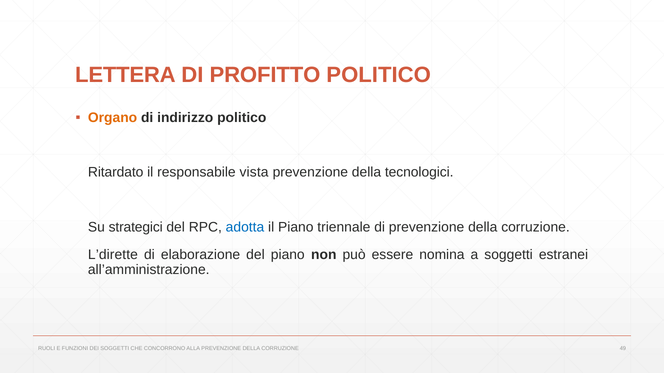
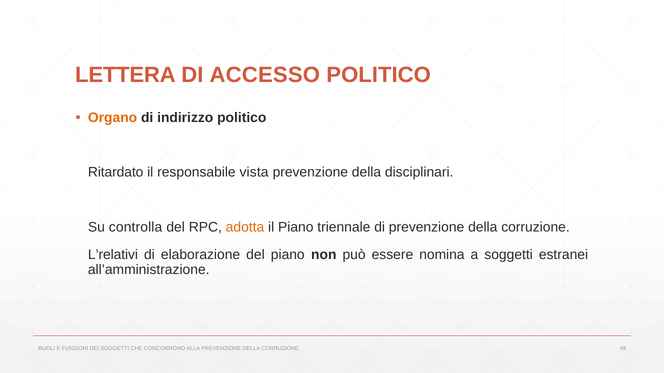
PROFITTO: PROFITTO -> ACCESSO
tecnologici: tecnologici -> disciplinari
strategici: strategici -> controlla
adotta colour: blue -> orange
L’dirette: L’dirette -> L’relativi
